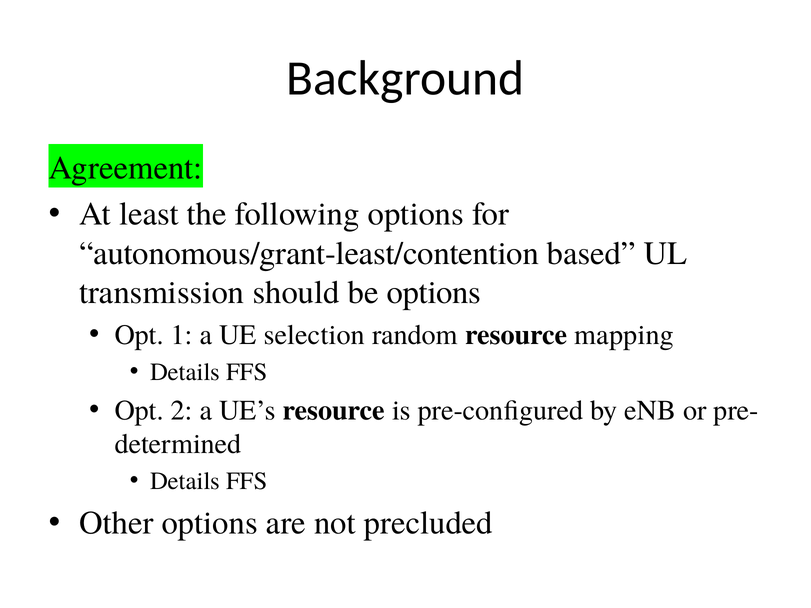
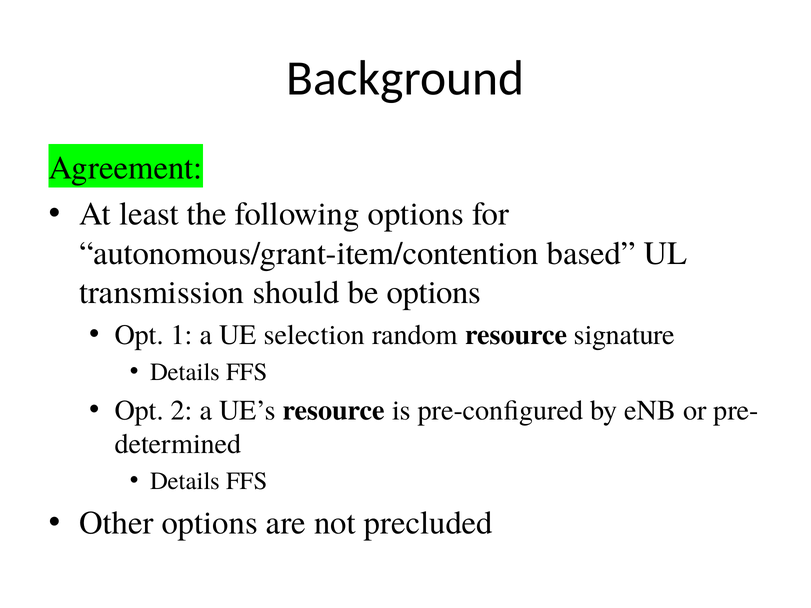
autonomous/grant-least/contention: autonomous/grant-least/contention -> autonomous/grant-item/contention
mapping: mapping -> signature
